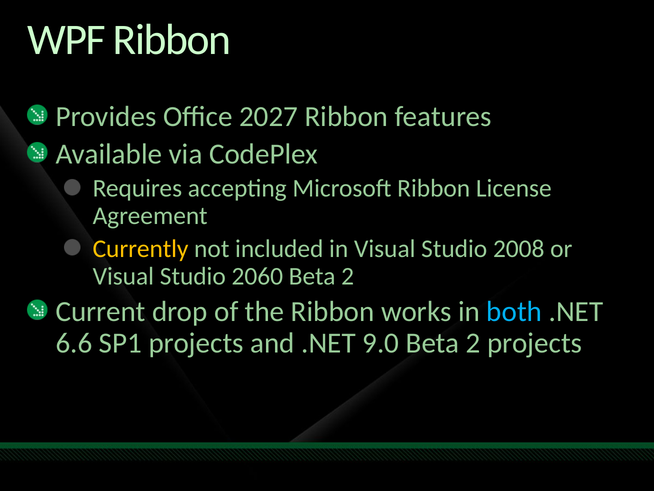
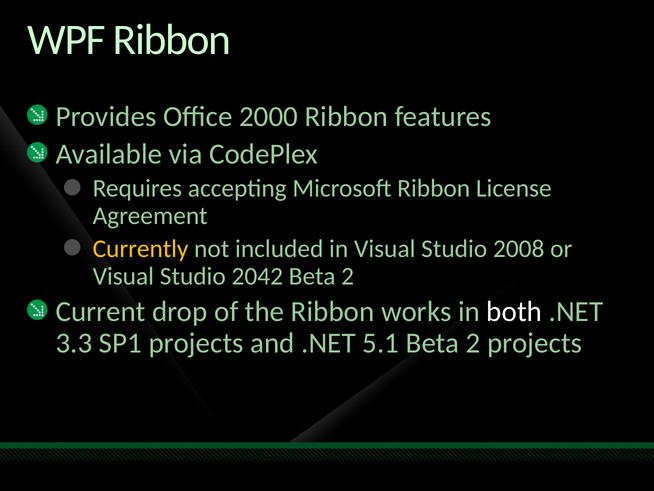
2027: 2027 -> 2000
2060: 2060 -> 2042
both colour: light blue -> white
6.6: 6.6 -> 3.3
9.0: 9.0 -> 5.1
